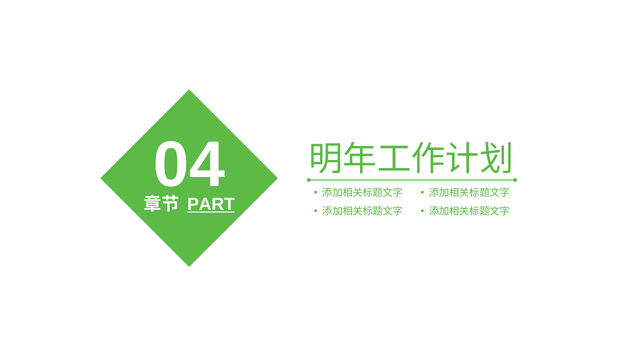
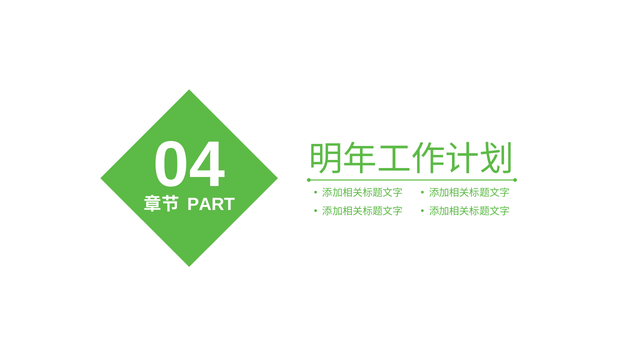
PART underline: present -> none
